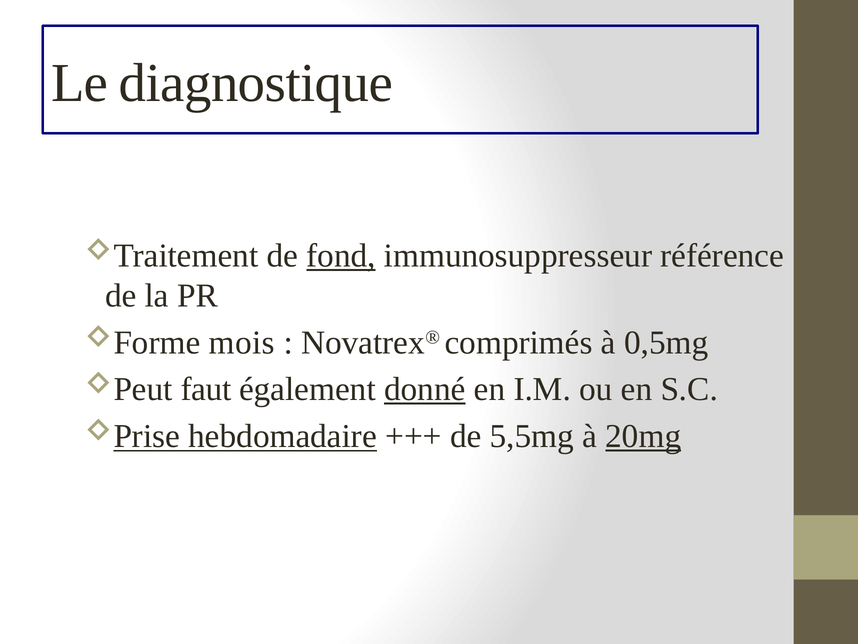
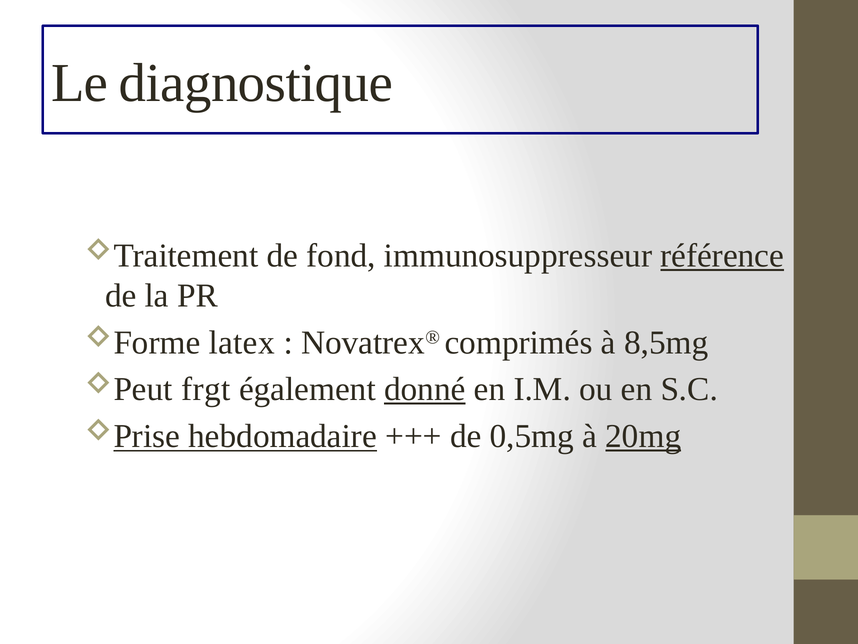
fond underline: present -> none
référence underline: none -> present
mois: mois -> latex
0,5mg: 0,5mg -> 8,5mg
faut: faut -> frgt
5,5mg: 5,5mg -> 0,5mg
